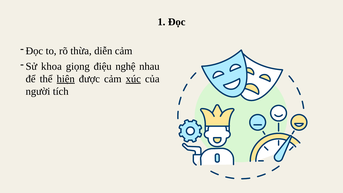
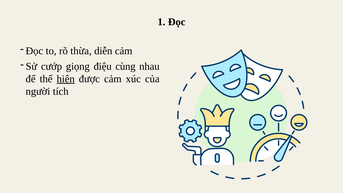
khoa: khoa -> cướp
nghệ: nghệ -> cùng
xúc underline: present -> none
